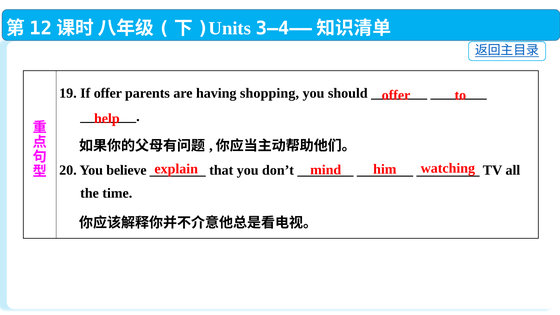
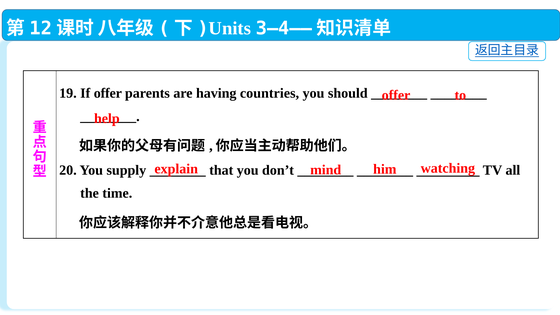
shopping: shopping -> countries
believe: believe -> supply
